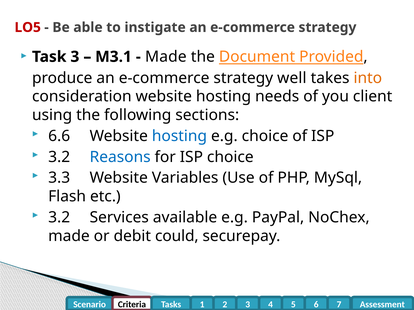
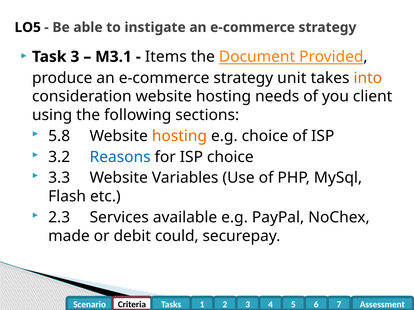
LO5 colour: red -> black
Made at (166, 57): Made -> Items
well: well -> unit
6.6: 6.6 -> 5.8
hosting at (179, 136) colour: blue -> orange
3.2 at (59, 218): 3.2 -> 2.3
